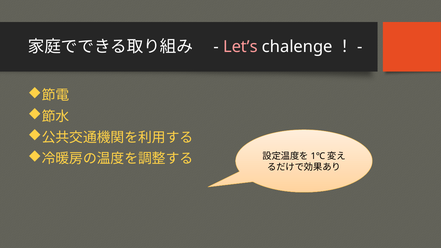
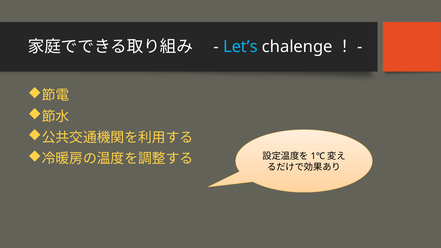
Let’s colour: pink -> light blue
